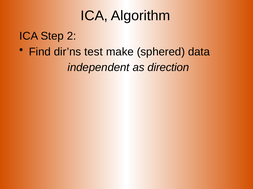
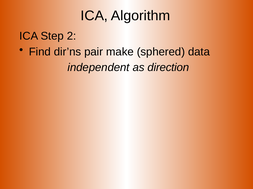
test: test -> pair
